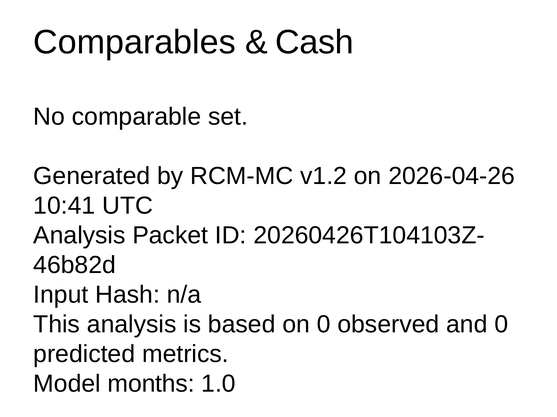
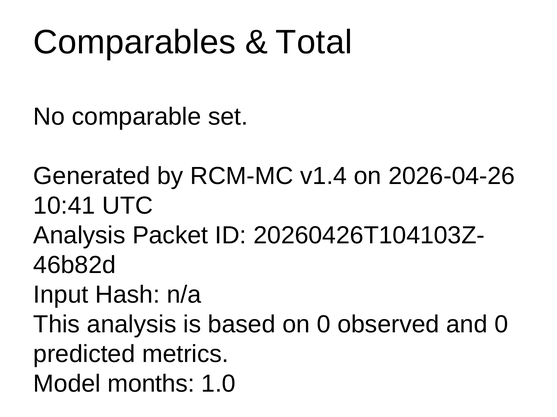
Cash: Cash -> Total
v1.2: v1.2 -> v1.4
